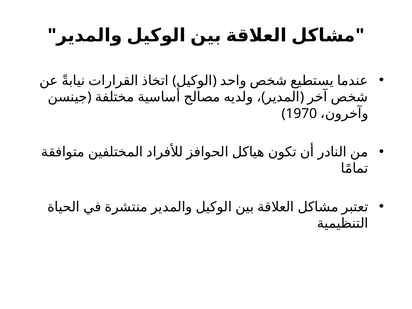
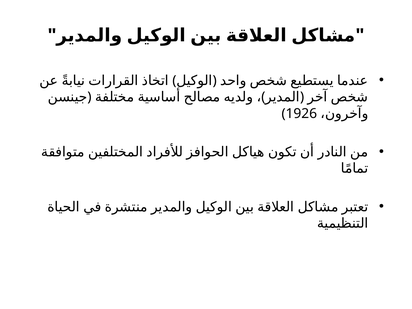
1970: 1970 -> 1926
